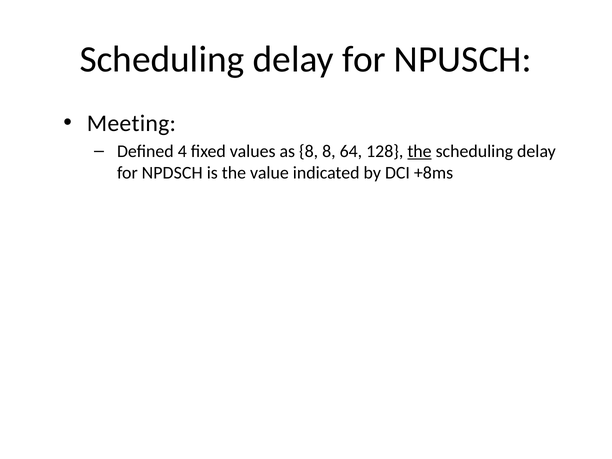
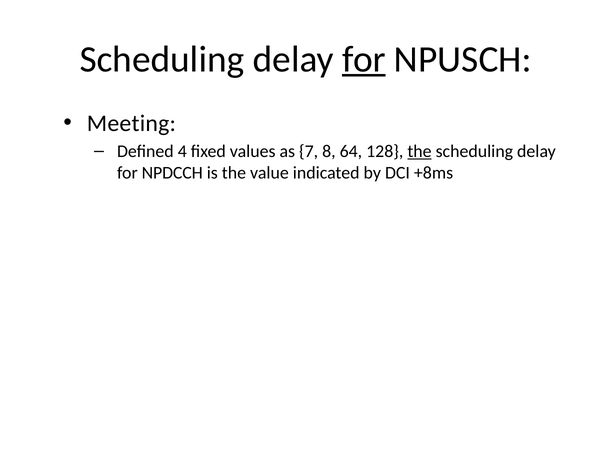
for at (364, 59) underline: none -> present
as 8: 8 -> 7
NPDSCH: NPDSCH -> NPDCCH
